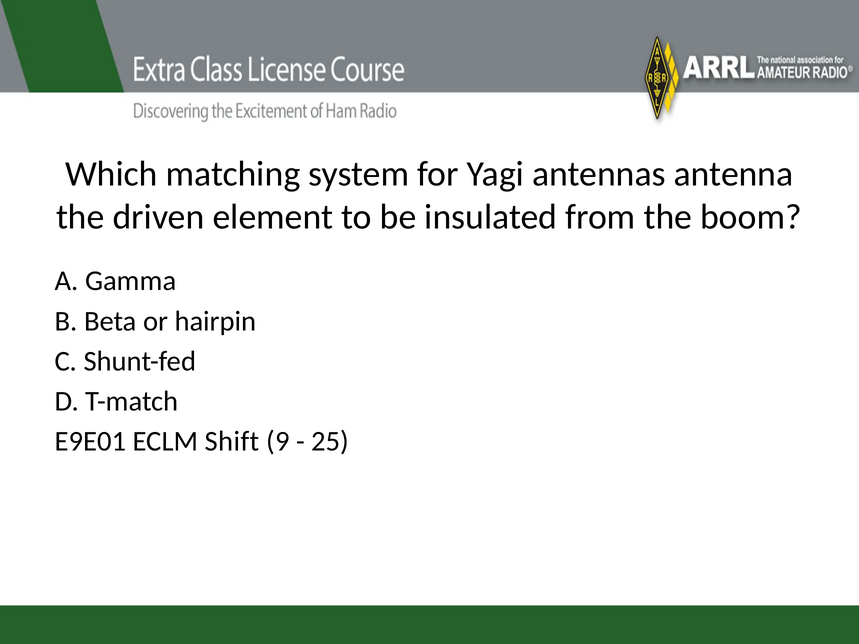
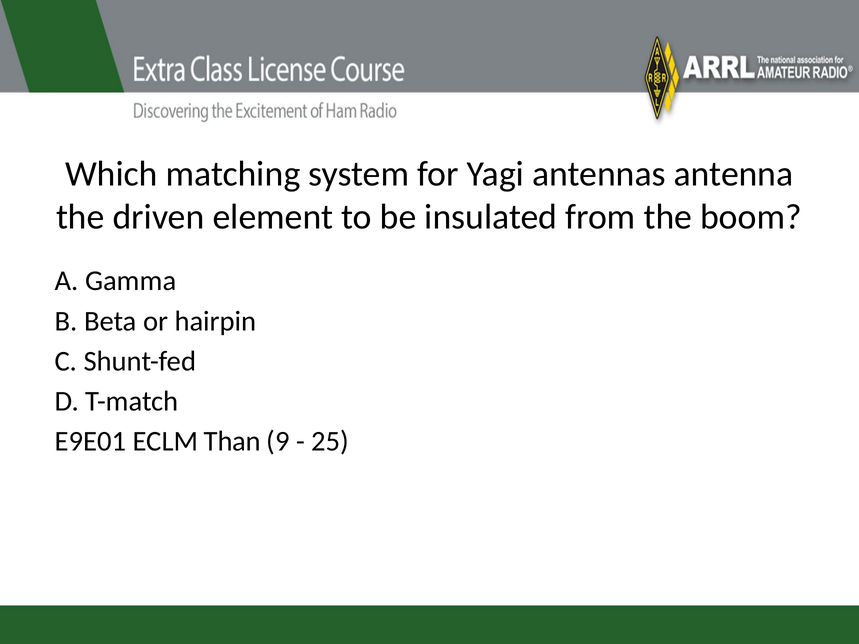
Shift: Shift -> Than
